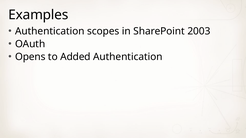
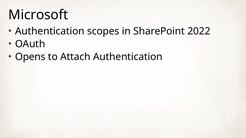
Examples: Examples -> Microsoft
2003: 2003 -> 2022
Added: Added -> Attach
